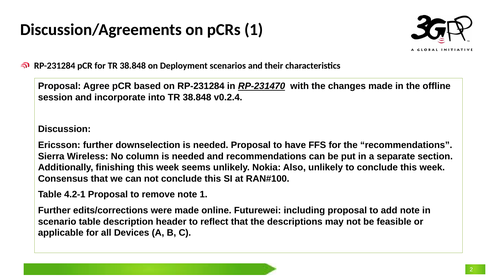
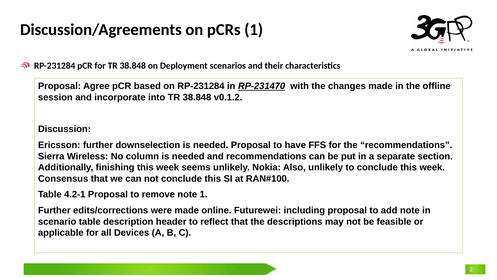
v0.2.4: v0.2.4 -> v0.1.2
